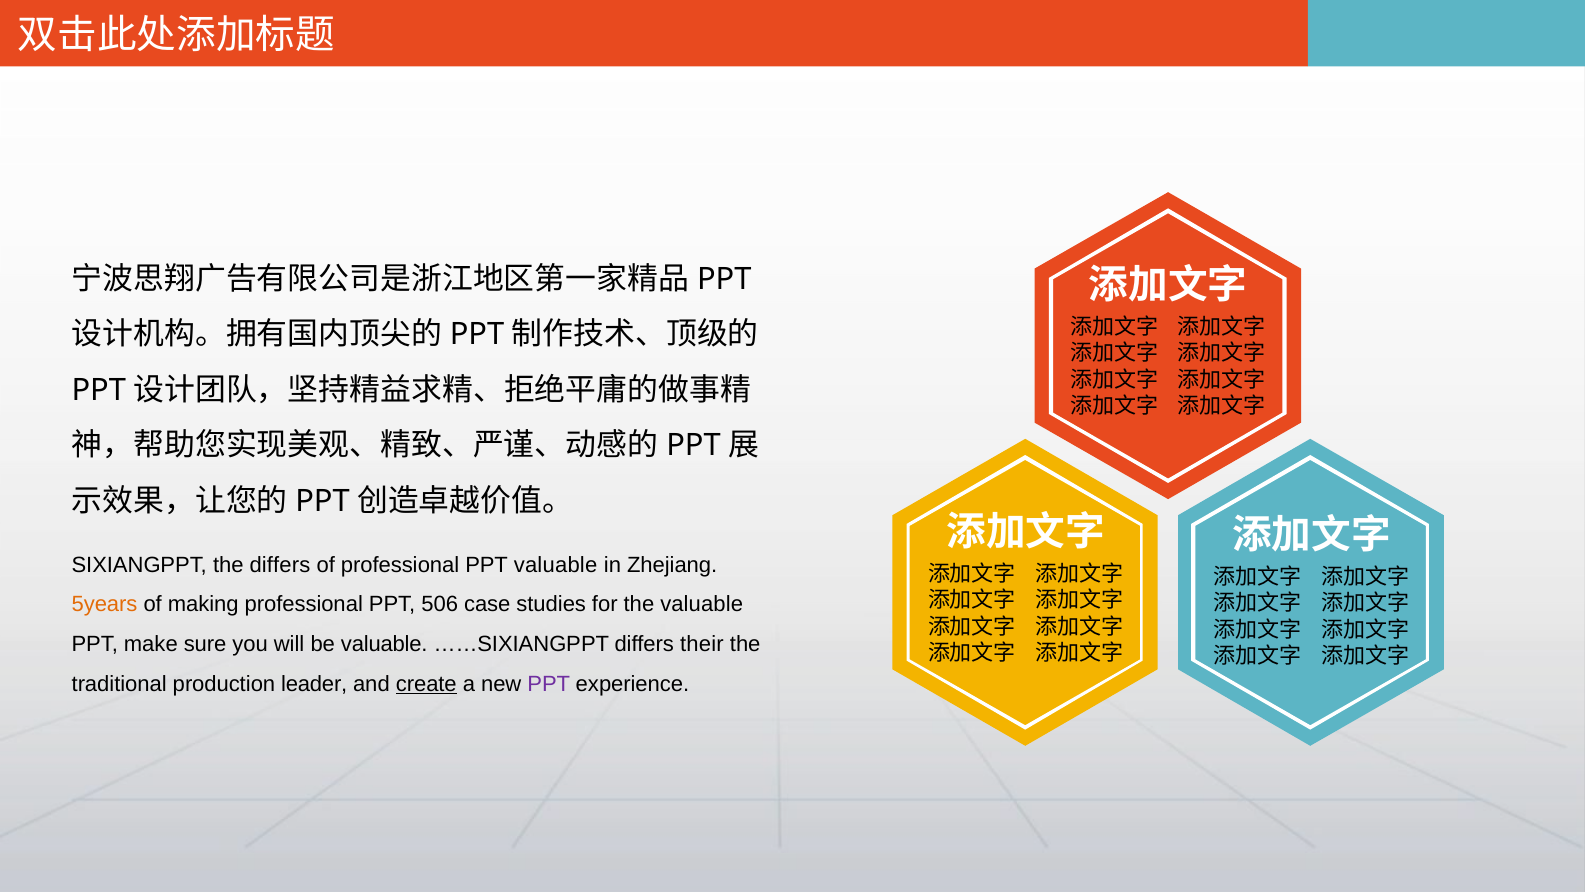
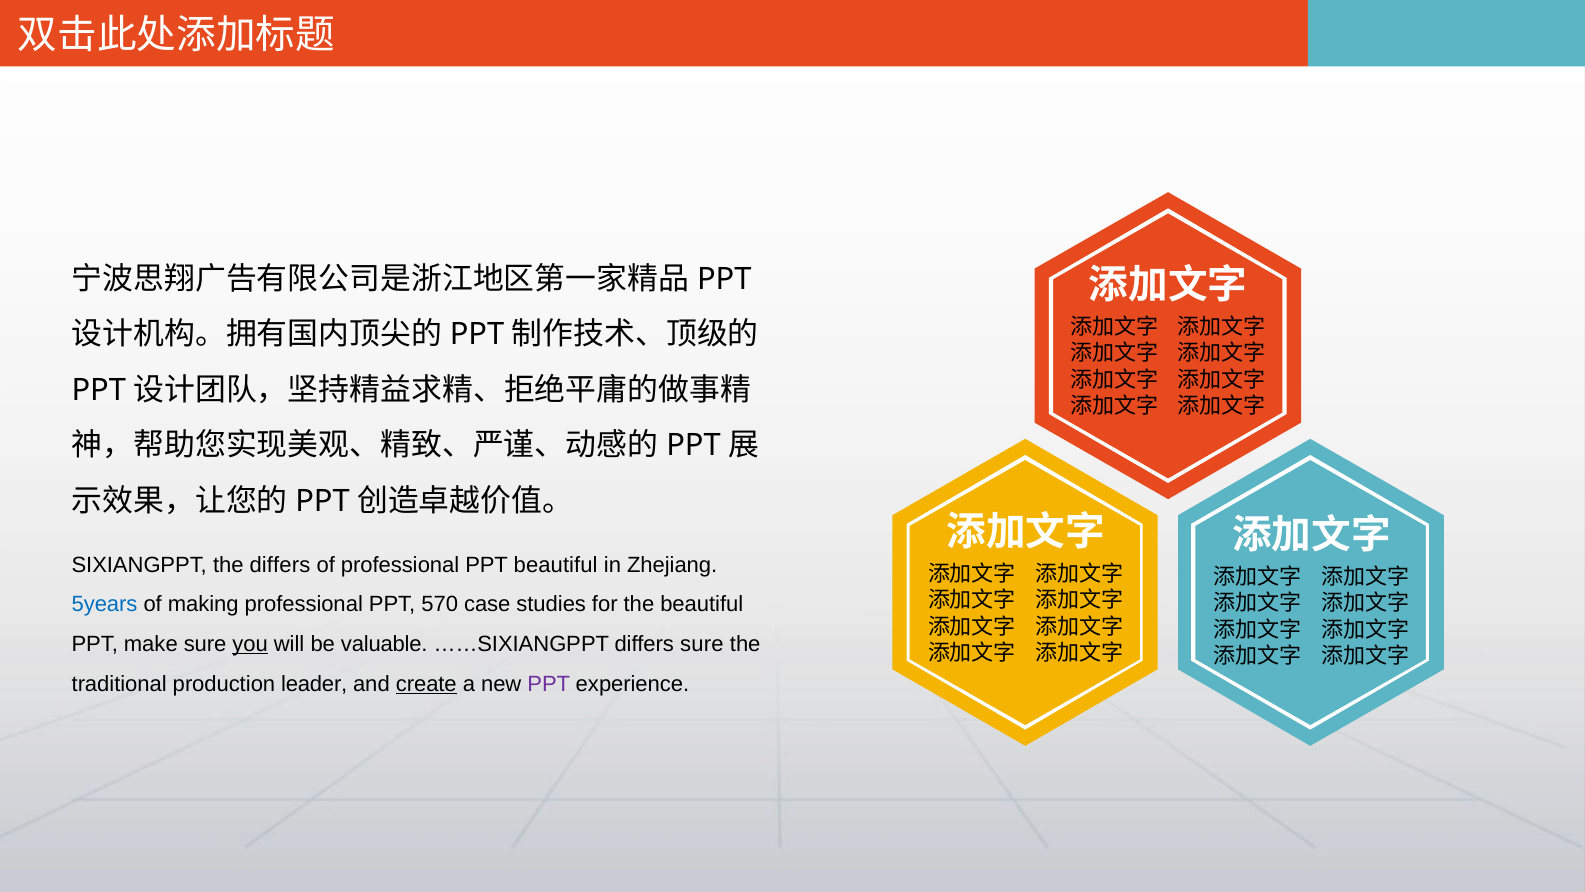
PPT valuable: valuable -> beautiful
5years colour: orange -> blue
506: 506 -> 570
the valuable: valuable -> beautiful
you underline: none -> present
differs their: their -> sure
